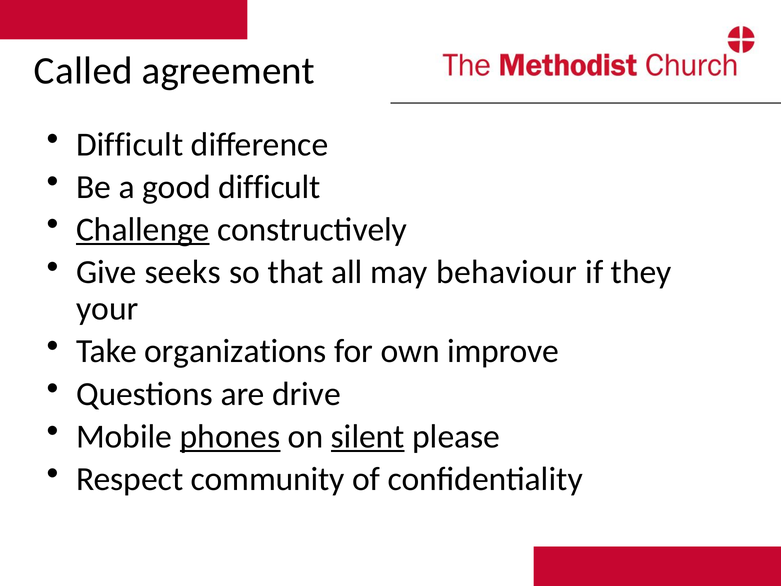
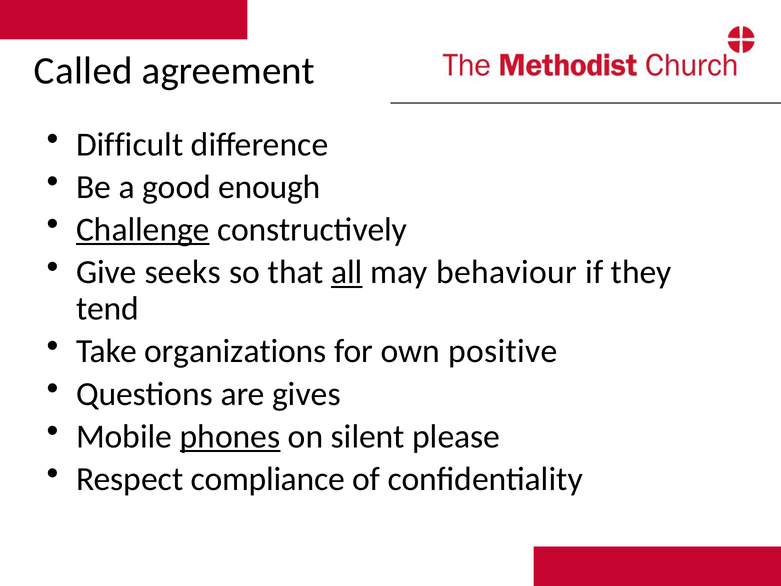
good difficult: difficult -> enough
all underline: none -> present
your: your -> tend
improve: improve -> positive
drive: drive -> gives
silent underline: present -> none
community: community -> compliance
